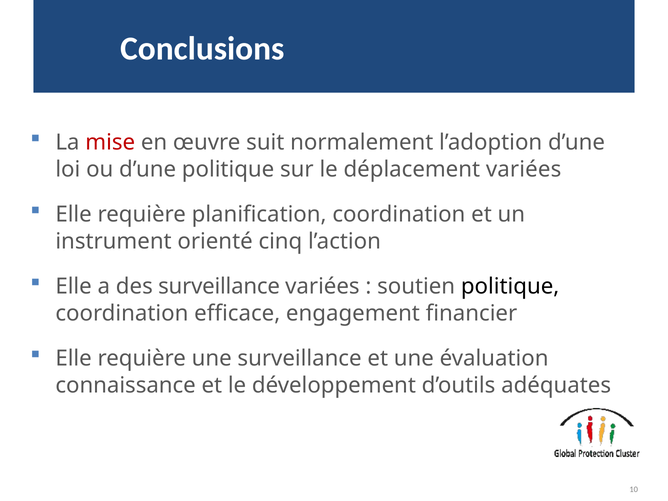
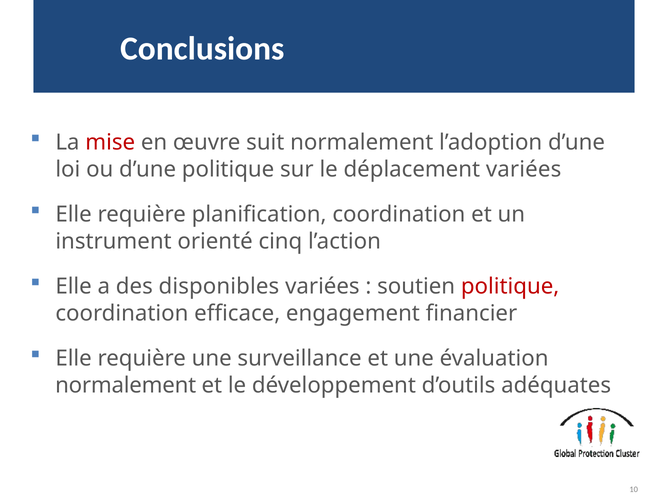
des surveillance: surveillance -> disponibles
politique at (510, 287) colour: black -> red
connaissance at (126, 385): connaissance -> normalement
